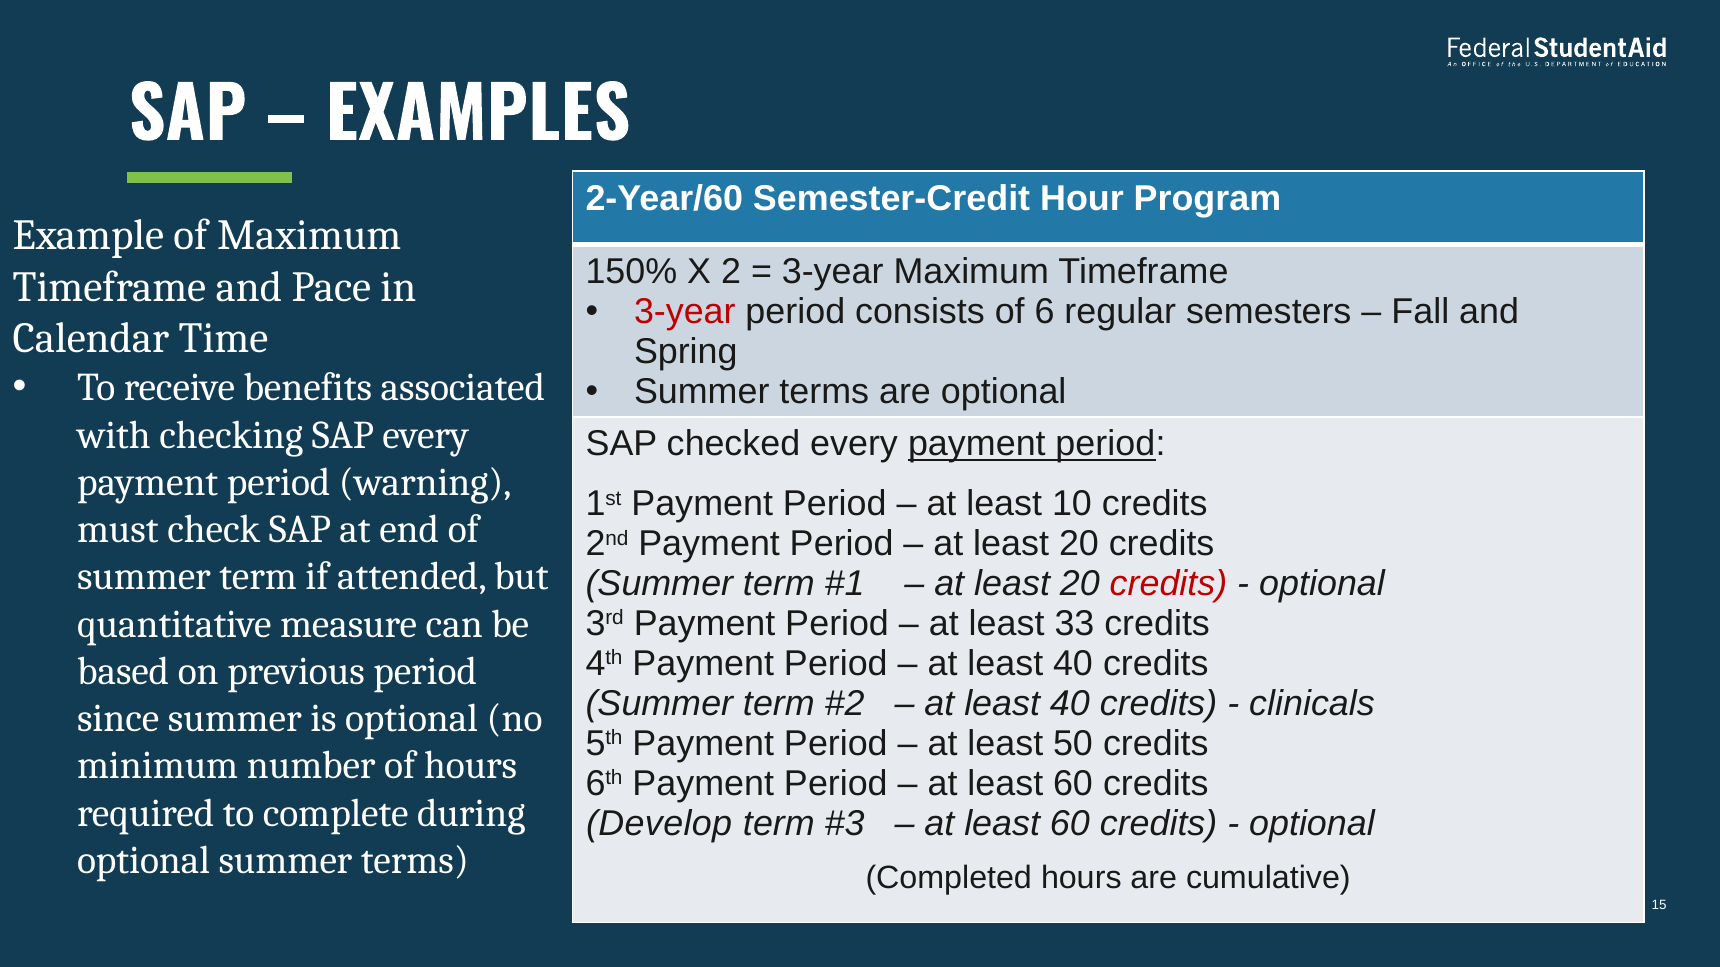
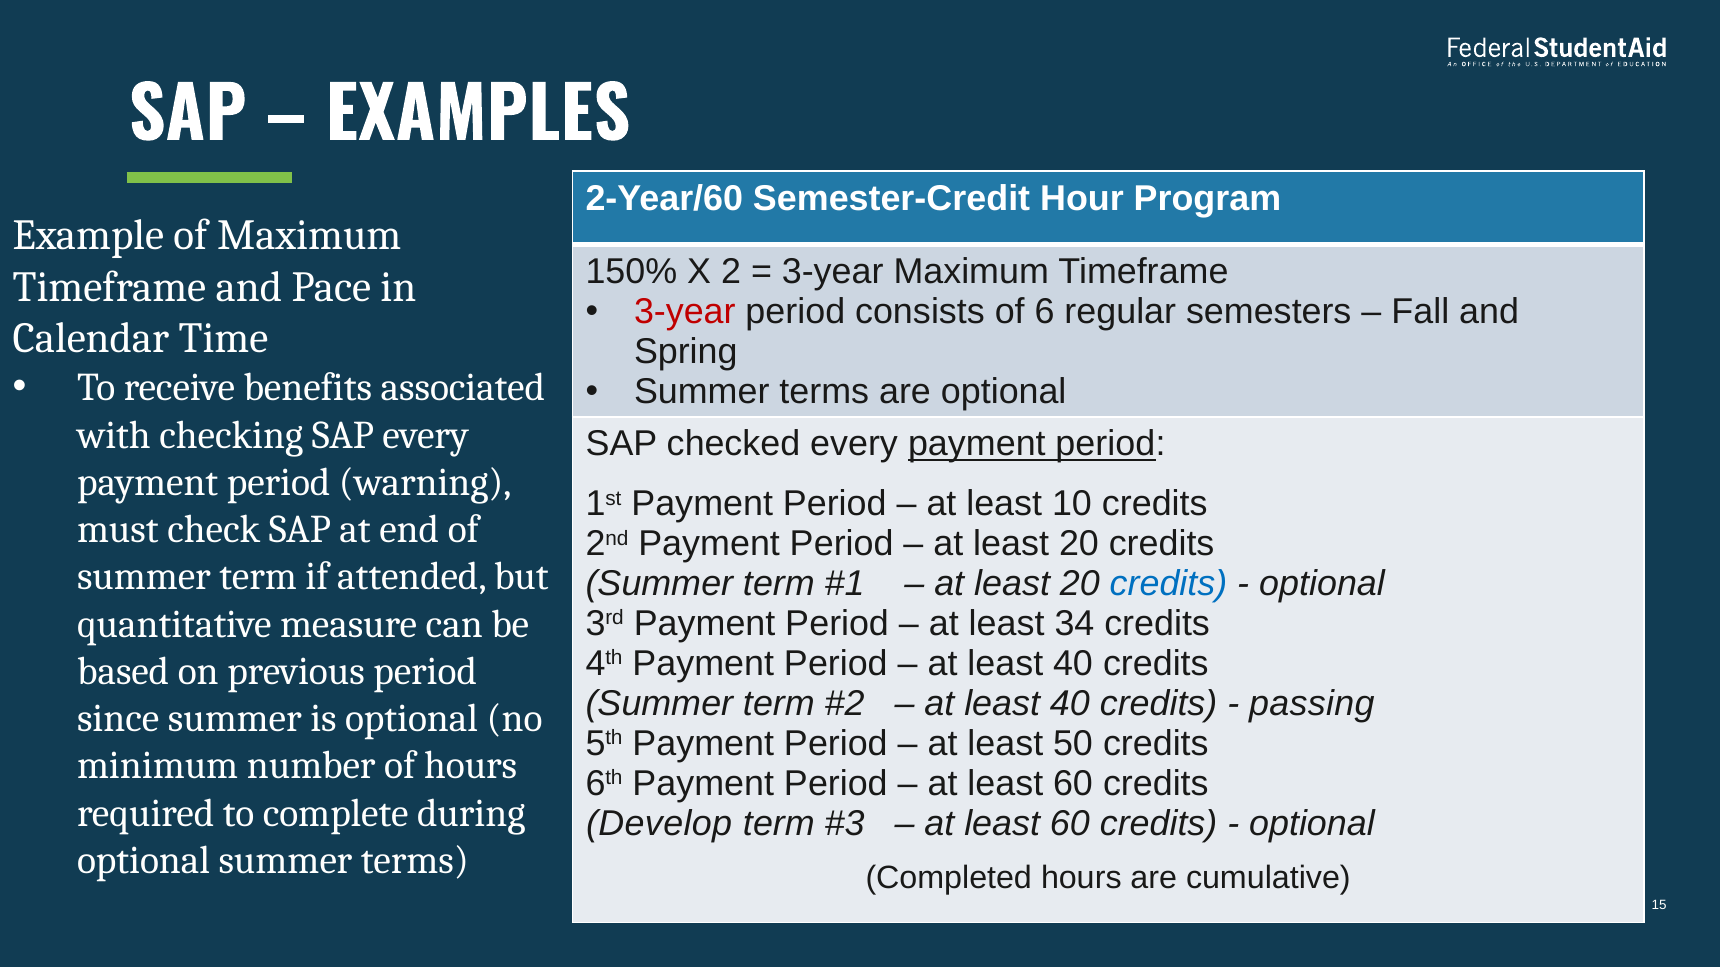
credits at (1168, 584) colour: red -> blue
33: 33 -> 34
clinicals: clinicals -> passing
